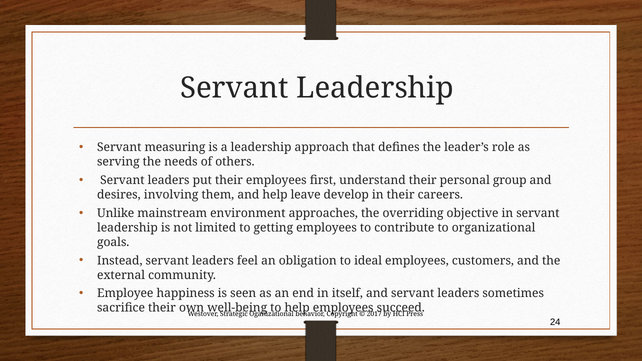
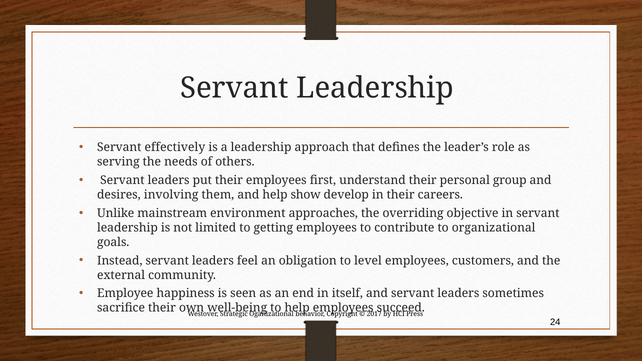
measuring: measuring -> effectively
leave: leave -> show
ideal: ideal -> level
